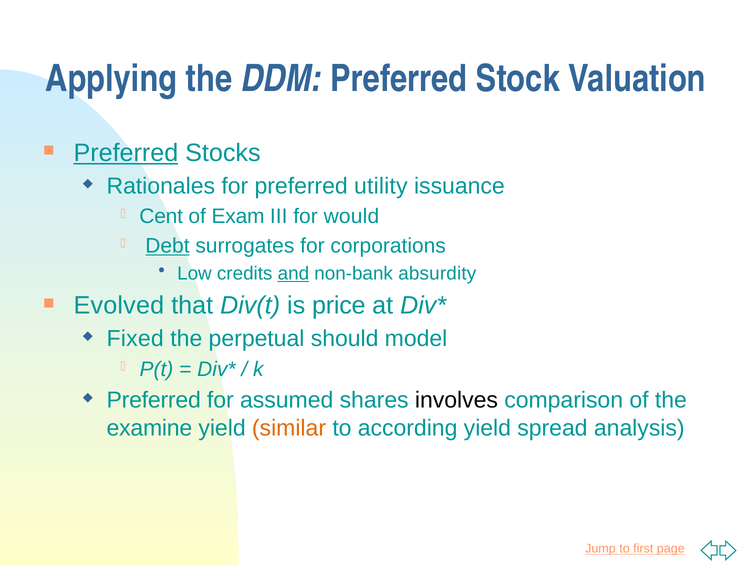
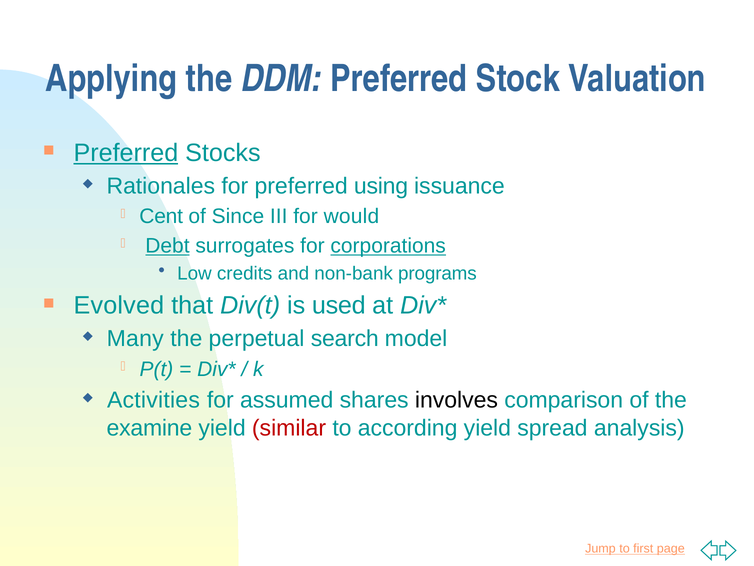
utility: utility -> using
Exam: Exam -> Since
corporations underline: none -> present
and underline: present -> none
absurdity: absurdity -> programs
price: price -> used
Fixed: Fixed -> Many
should: should -> search
Preferred at (154, 400): Preferred -> Activities
similar colour: orange -> red
